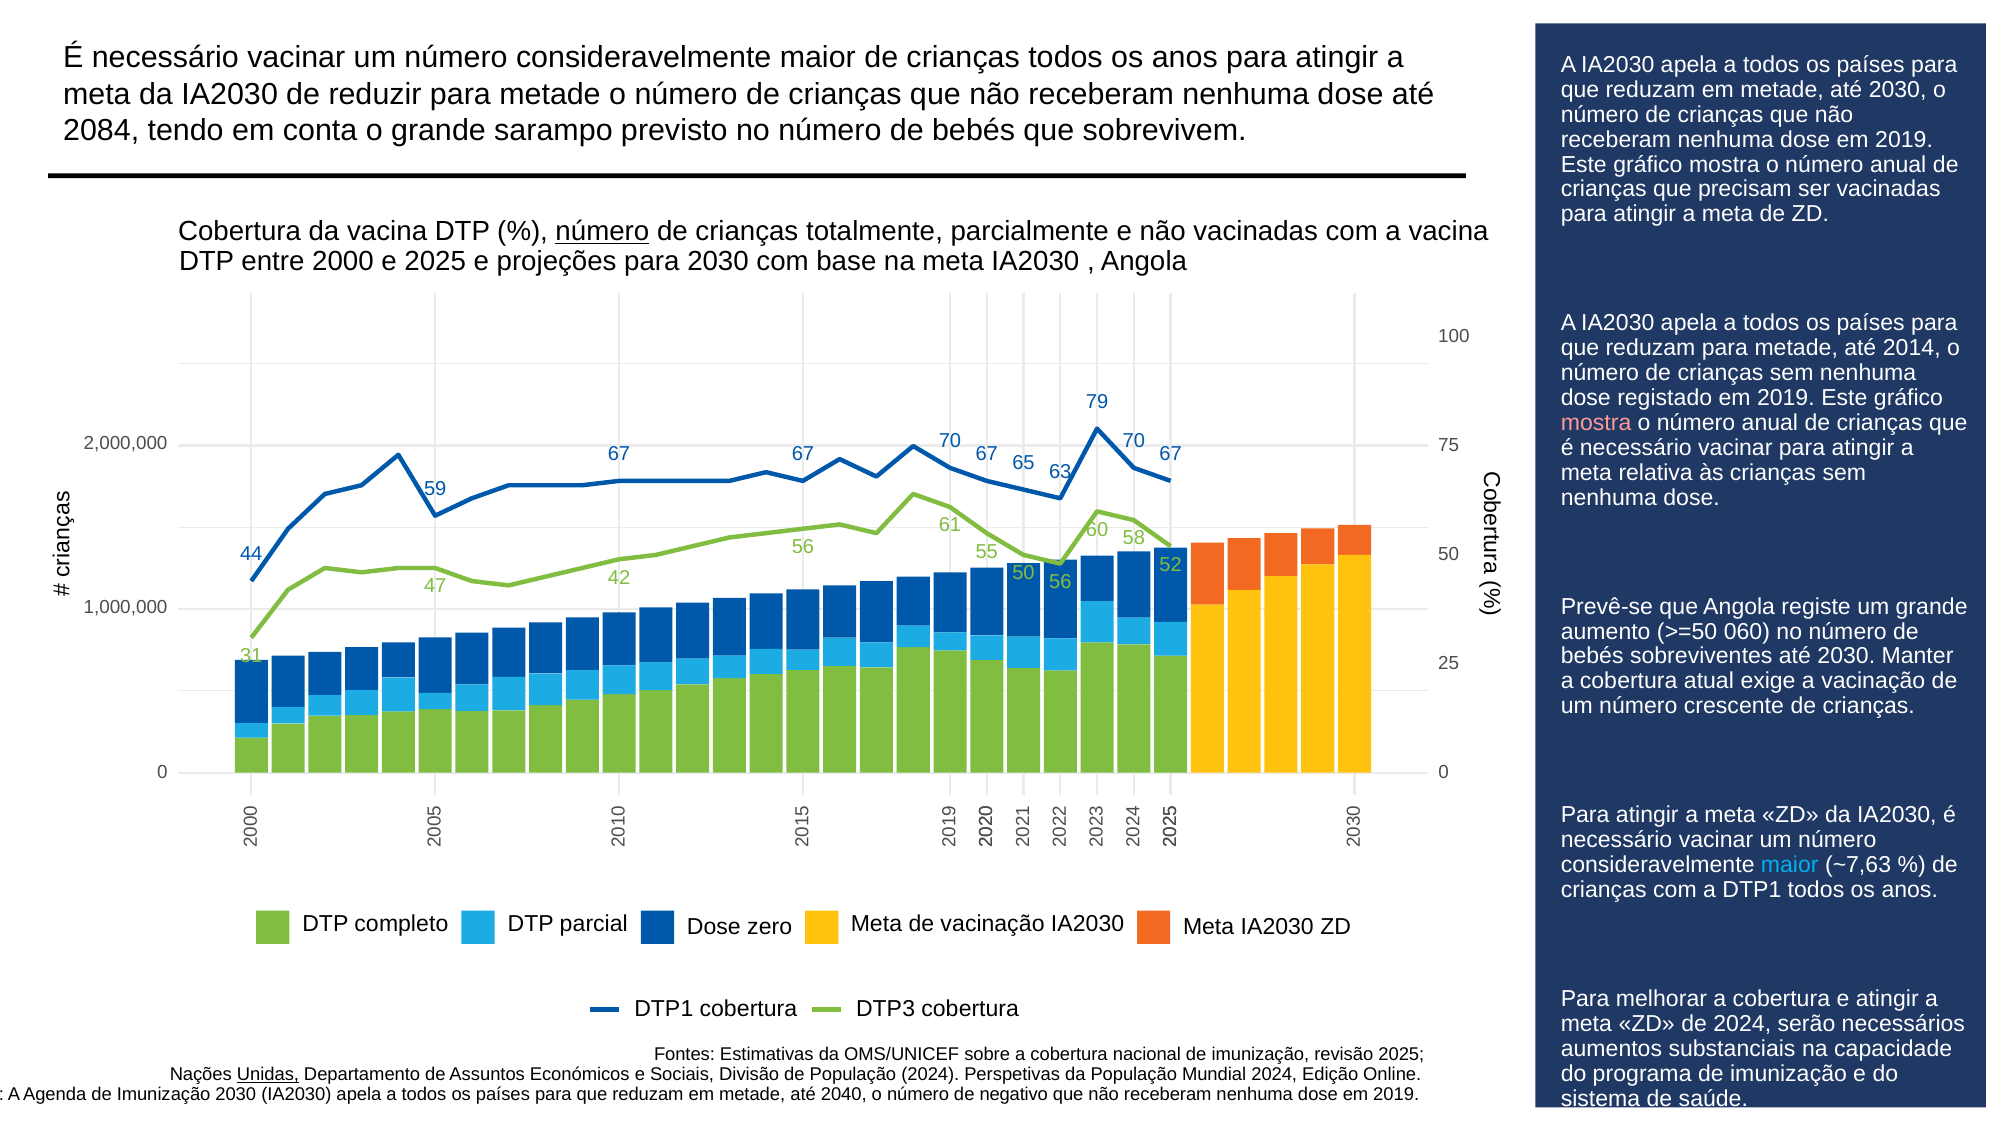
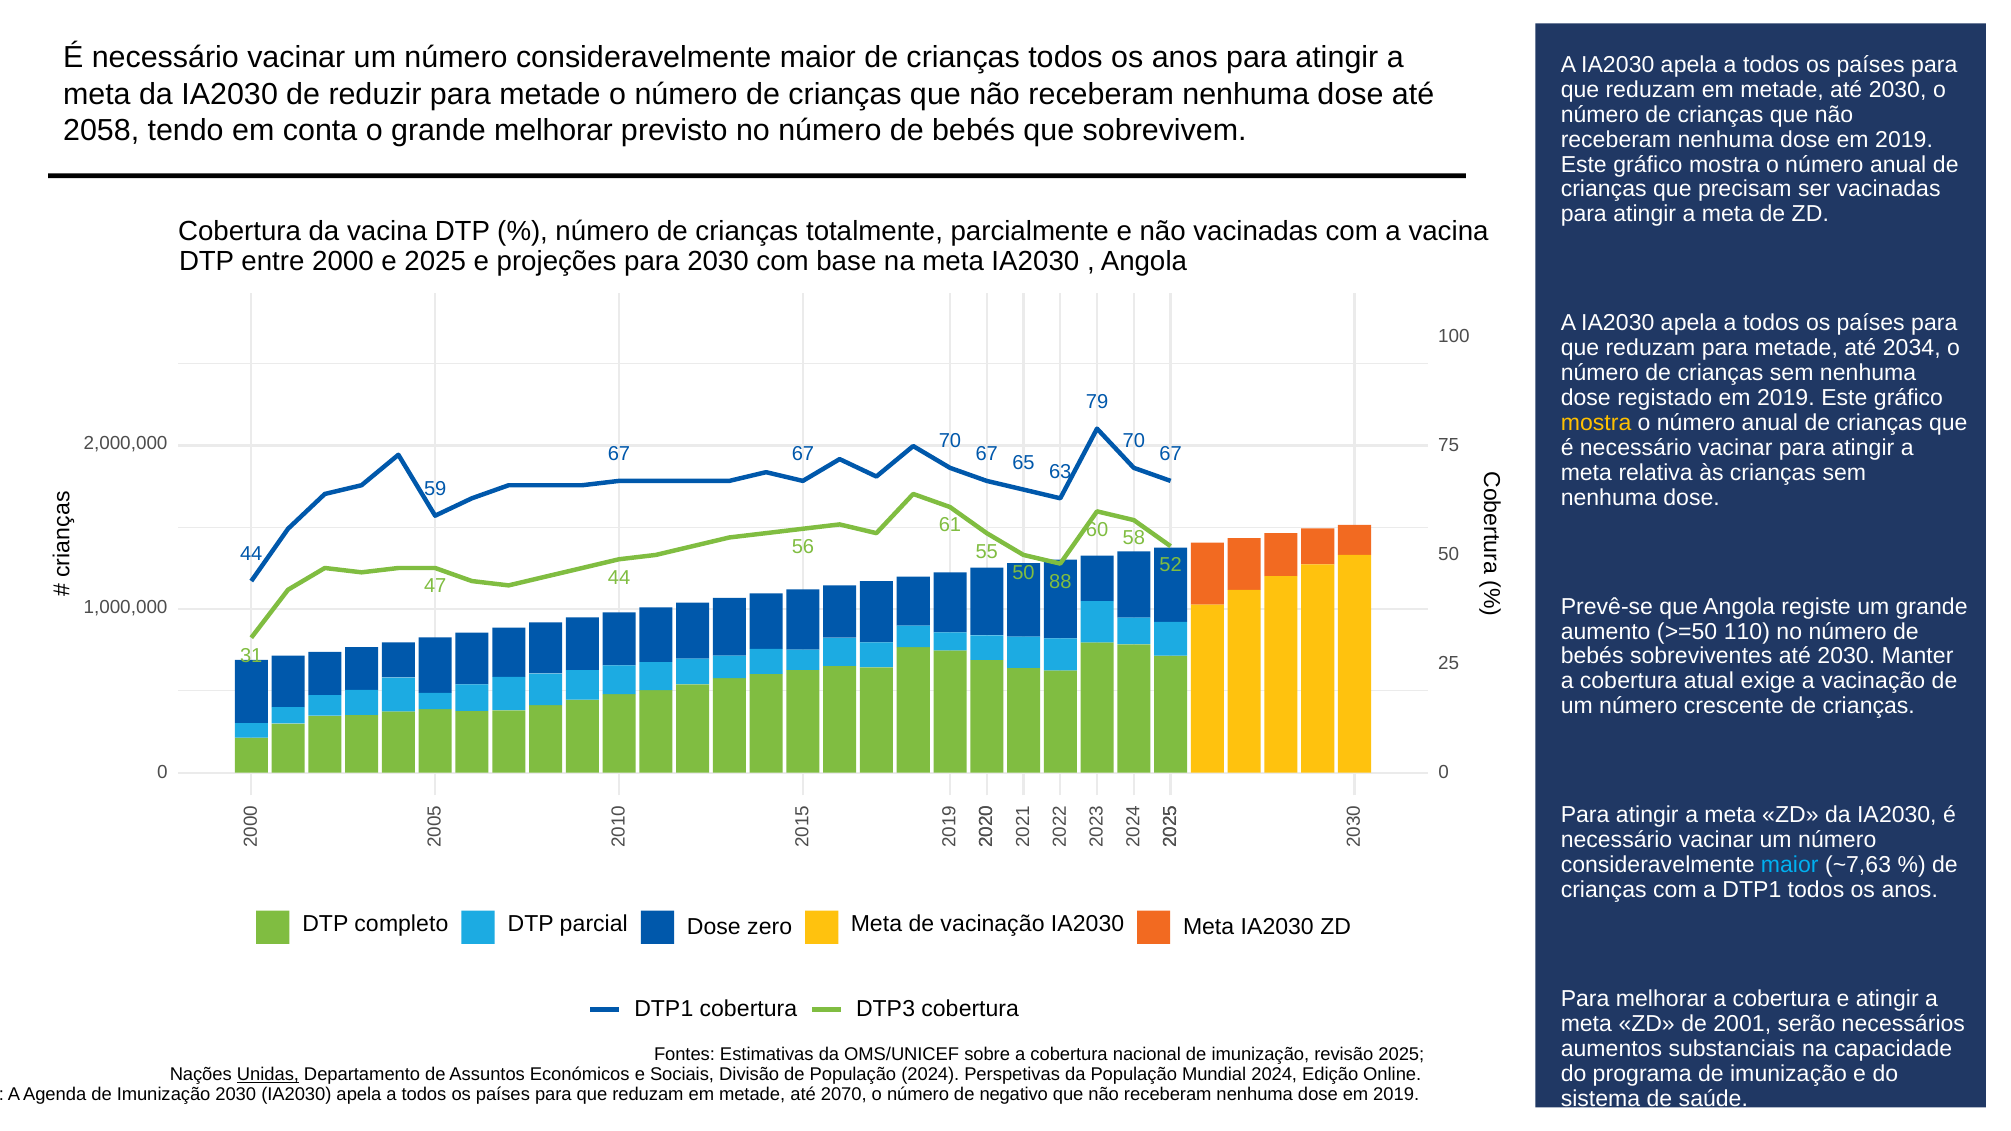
2084: 2084 -> 2058
grande sarampo: sarampo -> melhorar
número at (602, 232) underline: present -> none
2014: 2014 -> 2034
mostra at (1596, 423) colour: pink -> yellow
50 56: 56 -> 88
47 42: 42 -> 44
060: 060 -> 110
de 2024: 2024 -> 2001
2040: 2040 -> 2070
